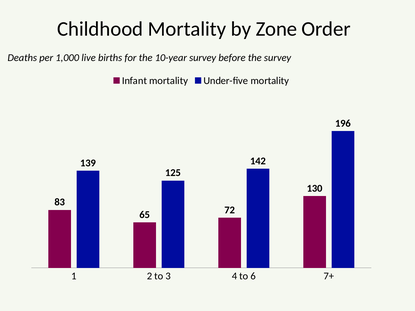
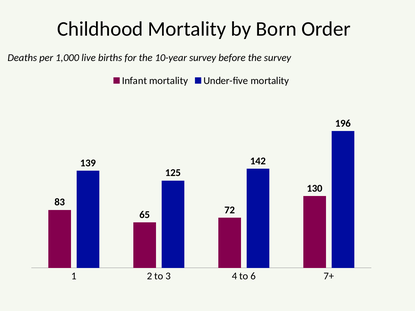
Zone: Zone -> Born
